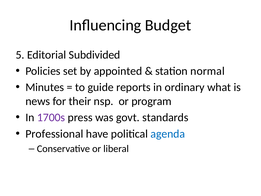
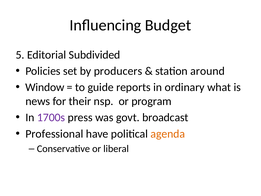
appointed: appointed -> producers
normal: normal -> around
Minutes: Minutes -> Window
standards: standards -> broadcast
agenda colour: blue -> orange
